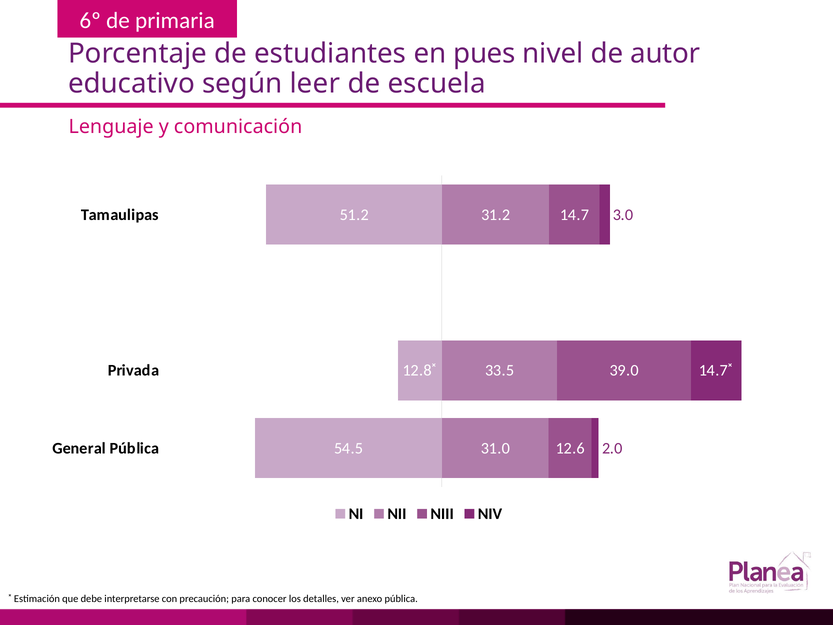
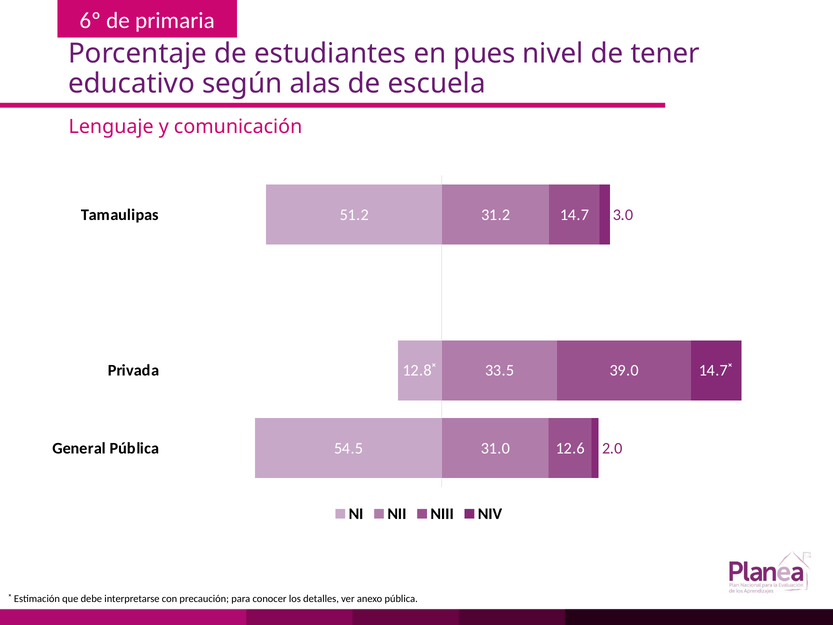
autor: autor -> tener
leer: leer -> alas
